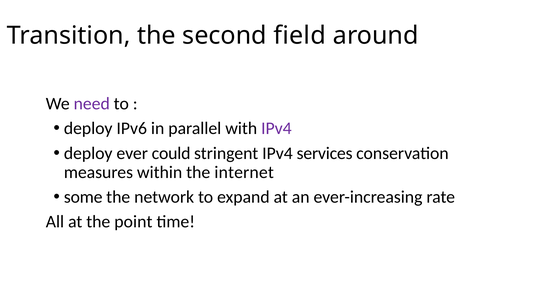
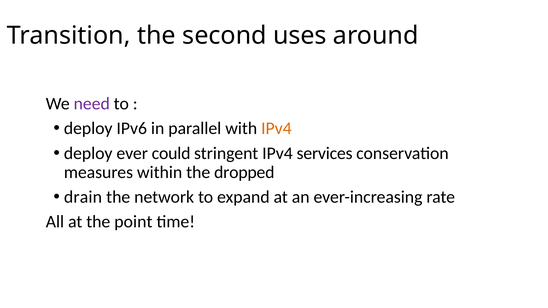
field: field -> uses
IPv4 at (276, 129) colour: purple -> orange
internet: internet -> dropped
some: some -> drain
